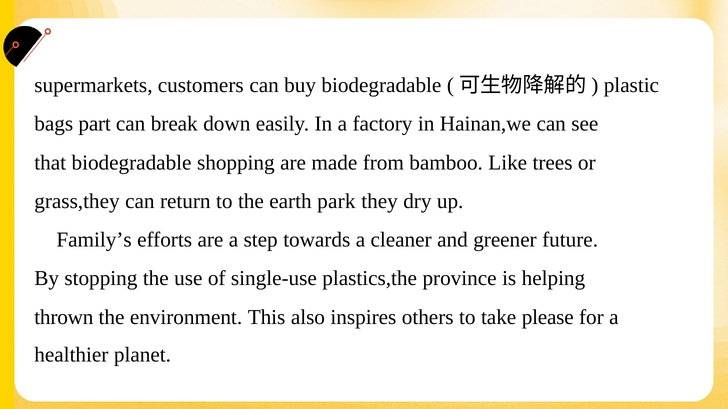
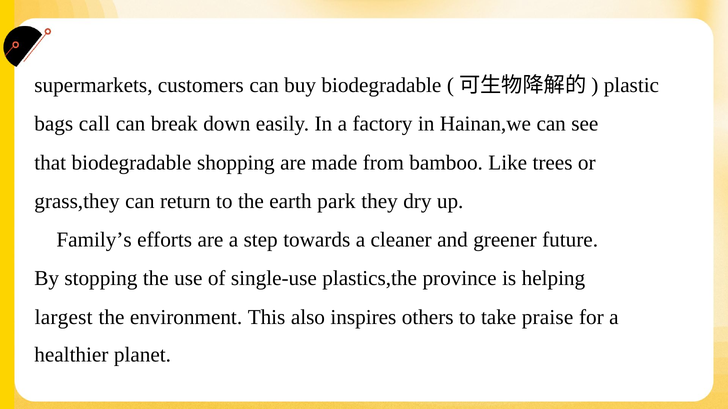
part: part -> call
thrown: thrown -> largest
please: please -> praise
